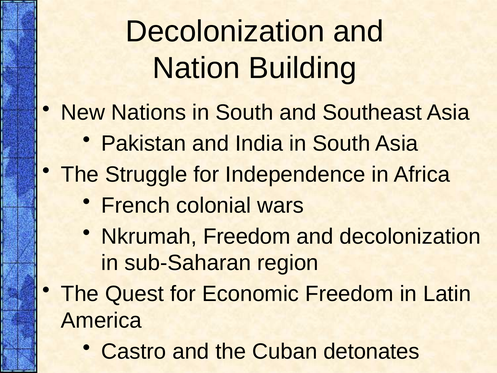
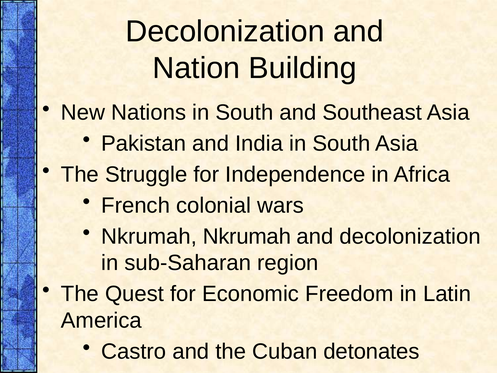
Nkrumah Freedom: Freedom -> Nkrumah
